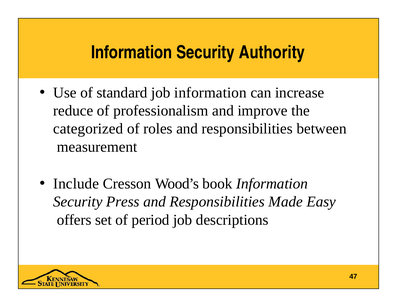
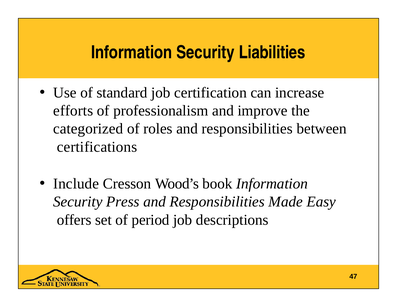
Authority: Authority -> Liabilities
job information: information -> certification
reduce: reduce -> efforts
measurement: measurement -> certifications
